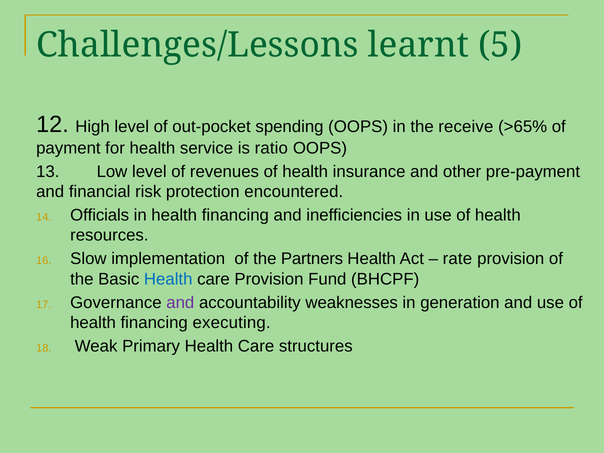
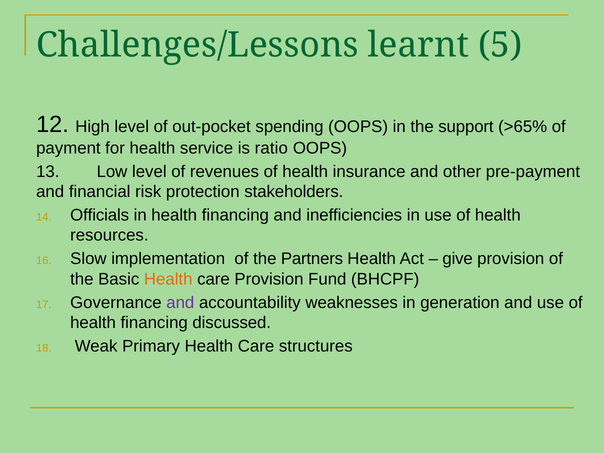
receive: receive -> support
encountered: encountered -> stakeholders
rate: rate -> give
Health at (168, 279) colour: blue -> orange
executing: executing -> discussed
